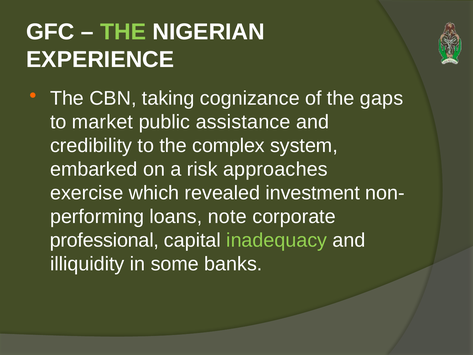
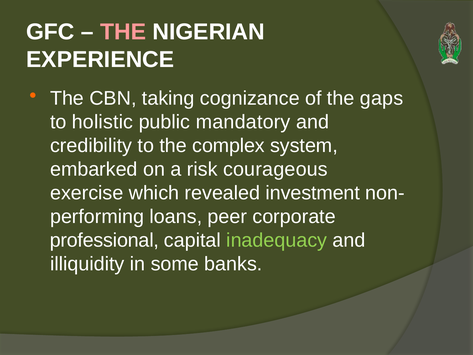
THE at (123, 32) colour: light green -> pink
market: market -> holistic
assistance: assistance -> mandatory
approaches: approaches -> courageous
note: note -> peer
